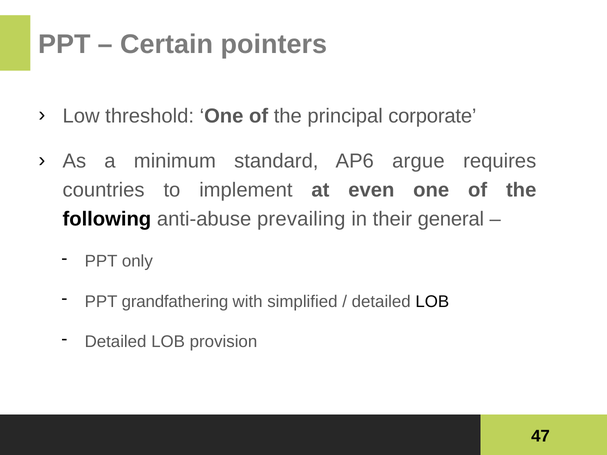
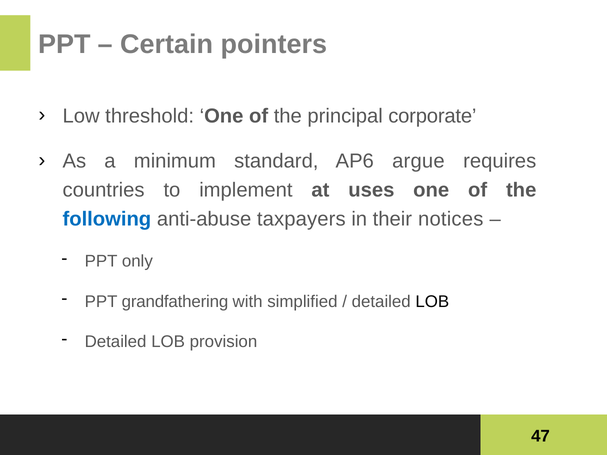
even: even -> uses
following colour: black -> blue
prevailing: prevailing -> taxpayers
general: general -> notices
